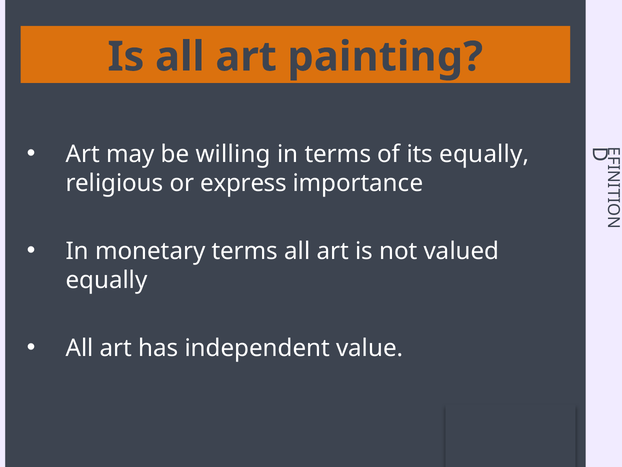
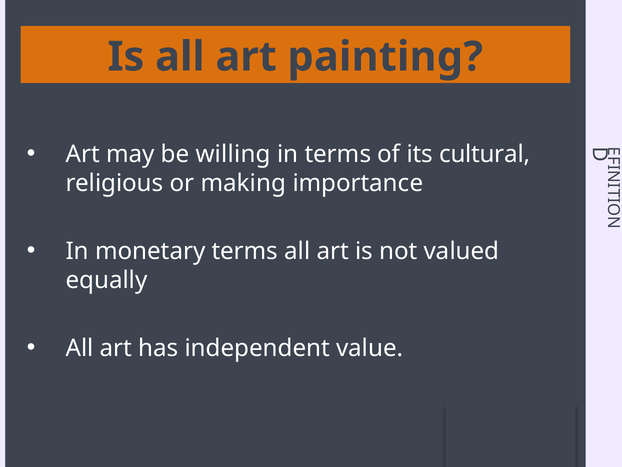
its equally: equally -> cultural
express: express -> making
